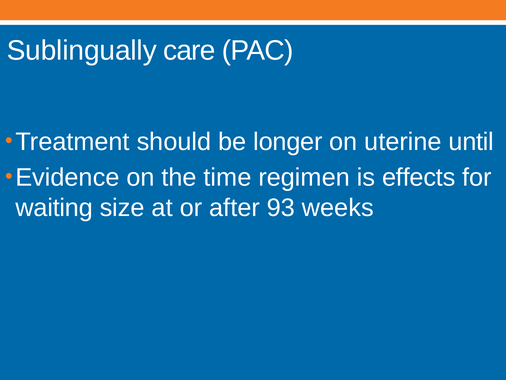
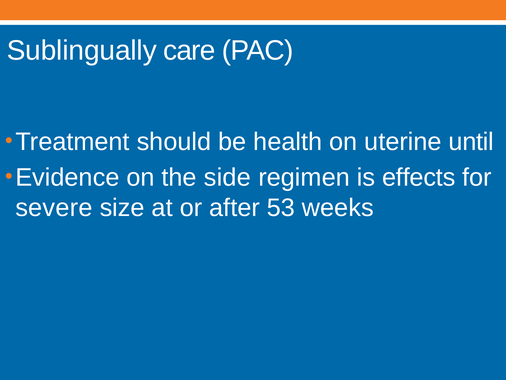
longer: longer -> health
time: time -> side
waiting: waiting -> severe
93: 93 -> 53
